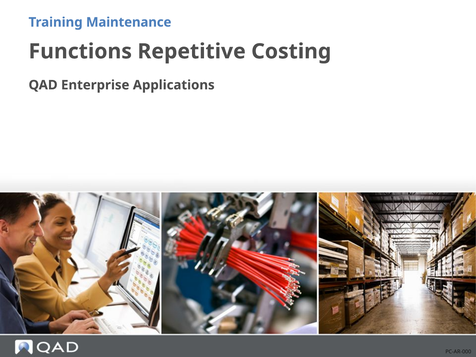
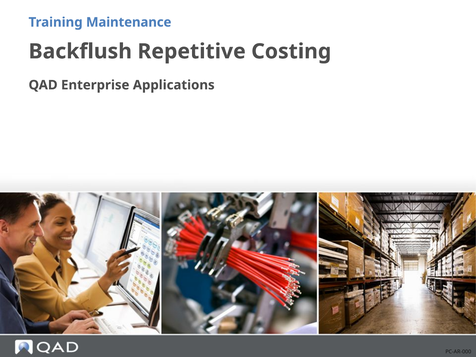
Functions: Functions -> Backflush
